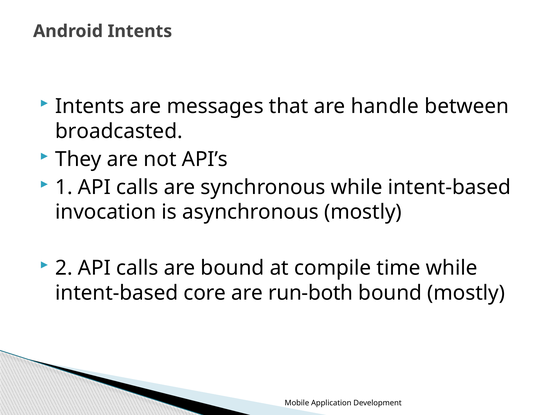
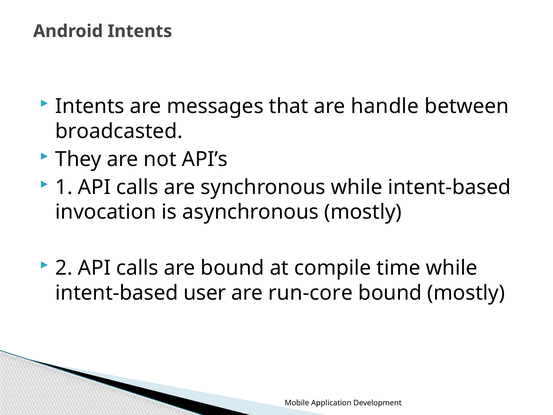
core: core -> user
run-both: run-both -> run-core
